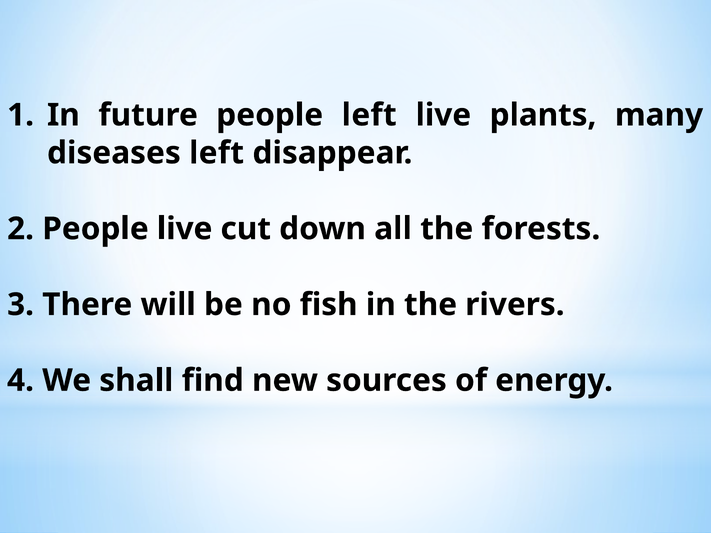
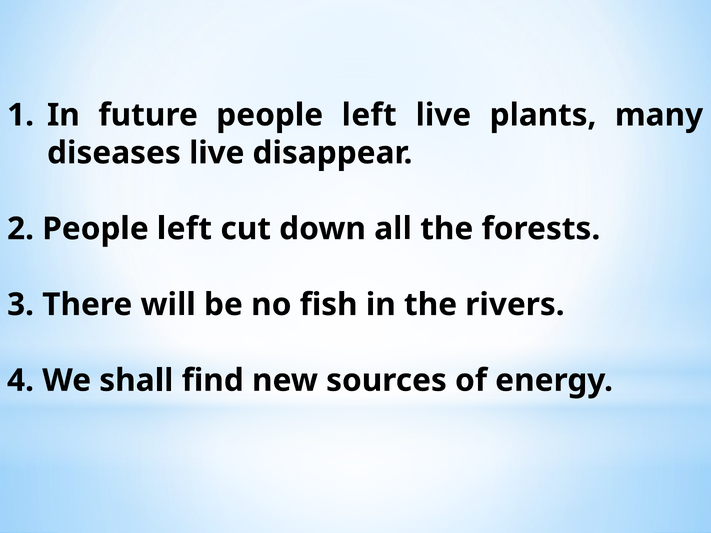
diseases left: left -> live
2 People live: live -> left
